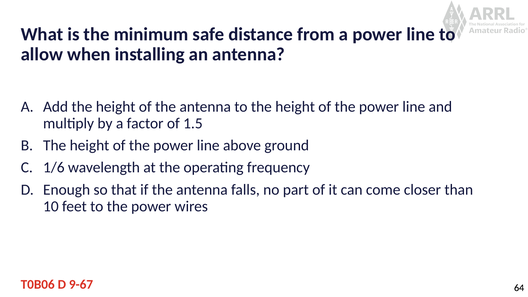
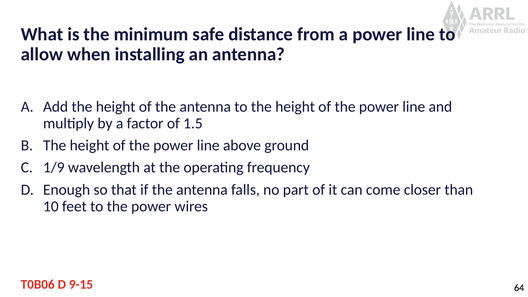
1/6: 1/6 -> 1/9
9-67: 9-67 -> 9-15
